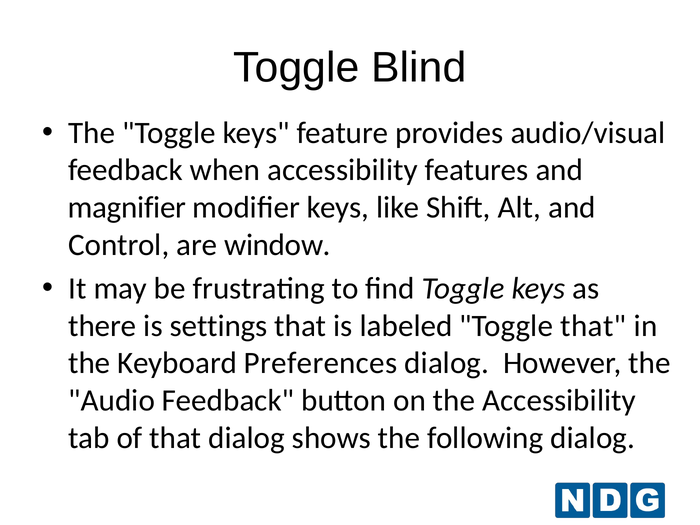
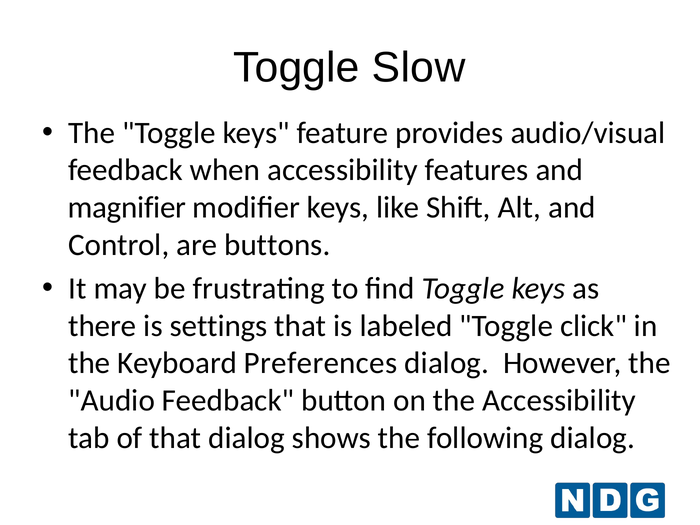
Blind: Blind -> Slow
window: window -> buttons
Toggle that: that -> click
